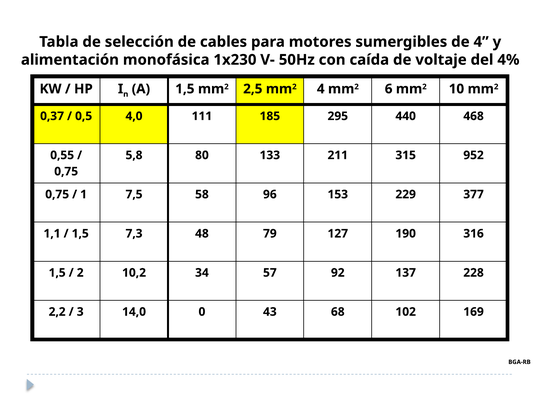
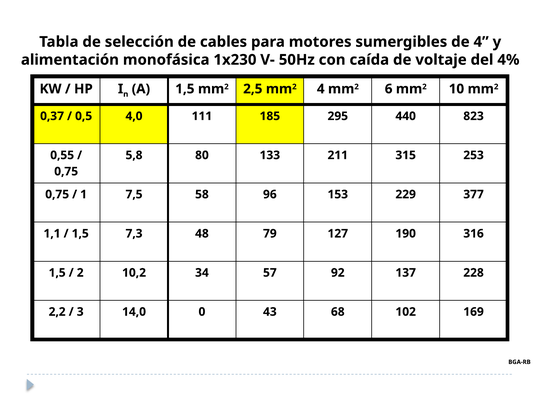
468: 468 -> 823
952: 952 -> 253
